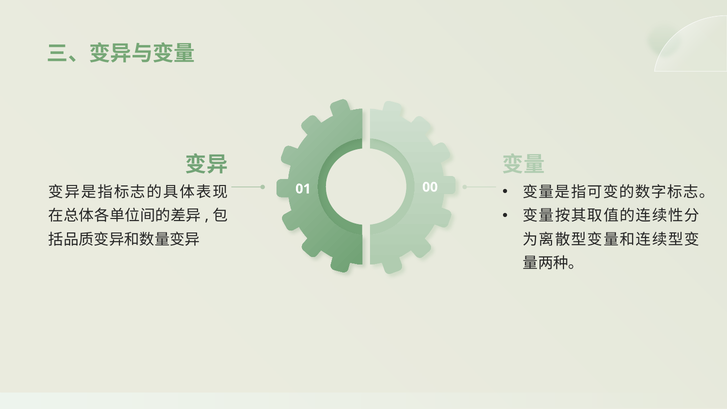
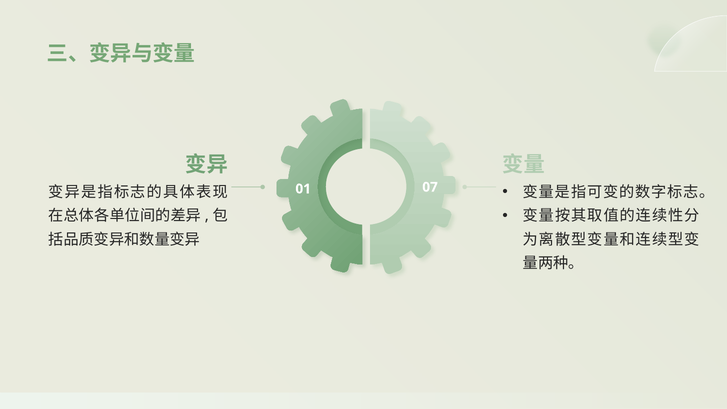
00: 00 -> 07
